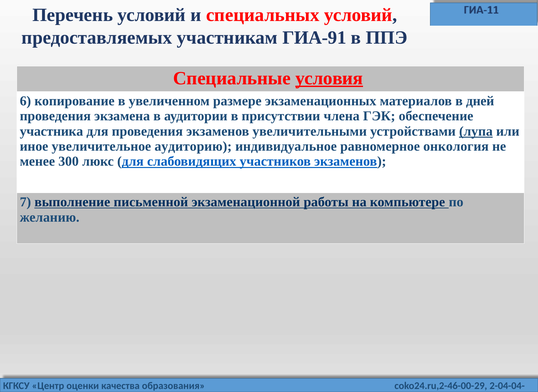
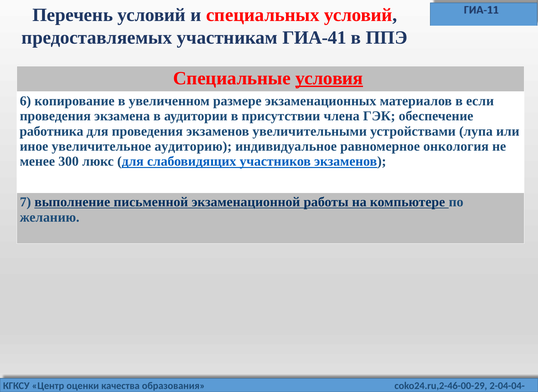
ГИА-91: ГИА-91 -> ГИА-41
дней: дней -> если
участника: участника -> работника
лупа underline: present -> none
